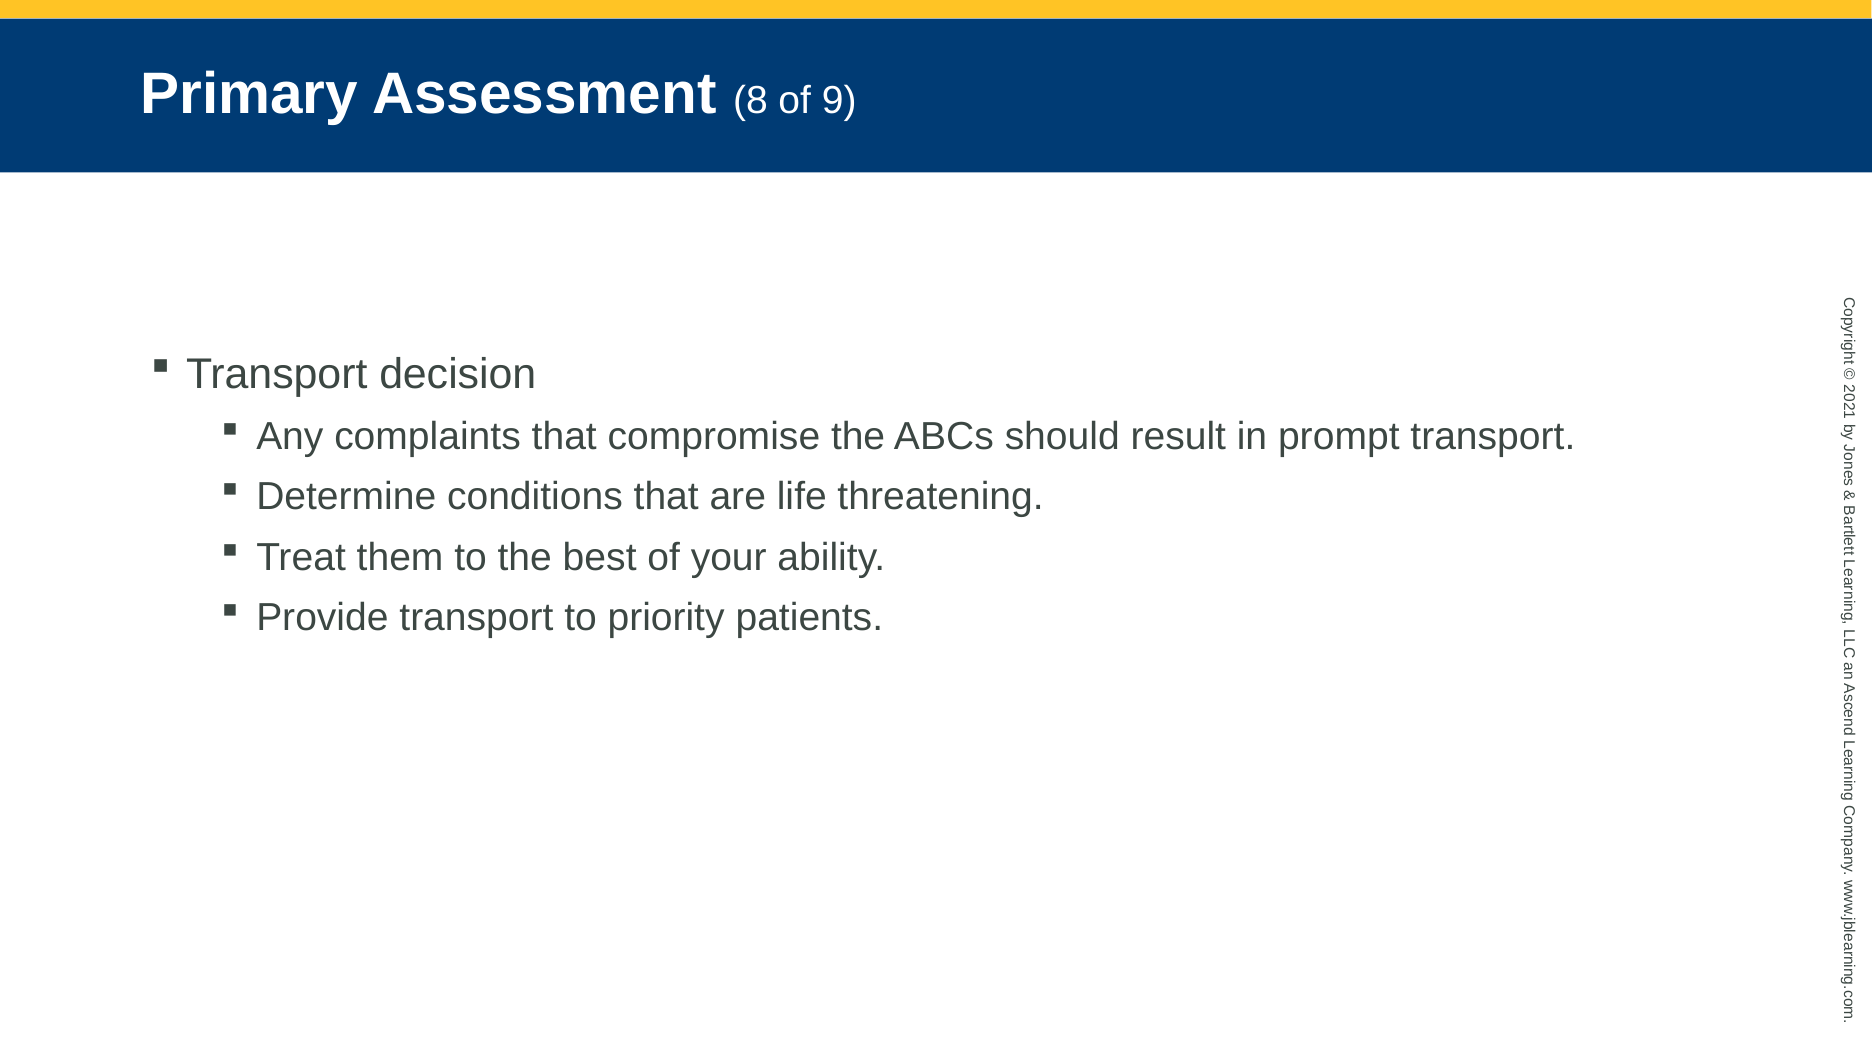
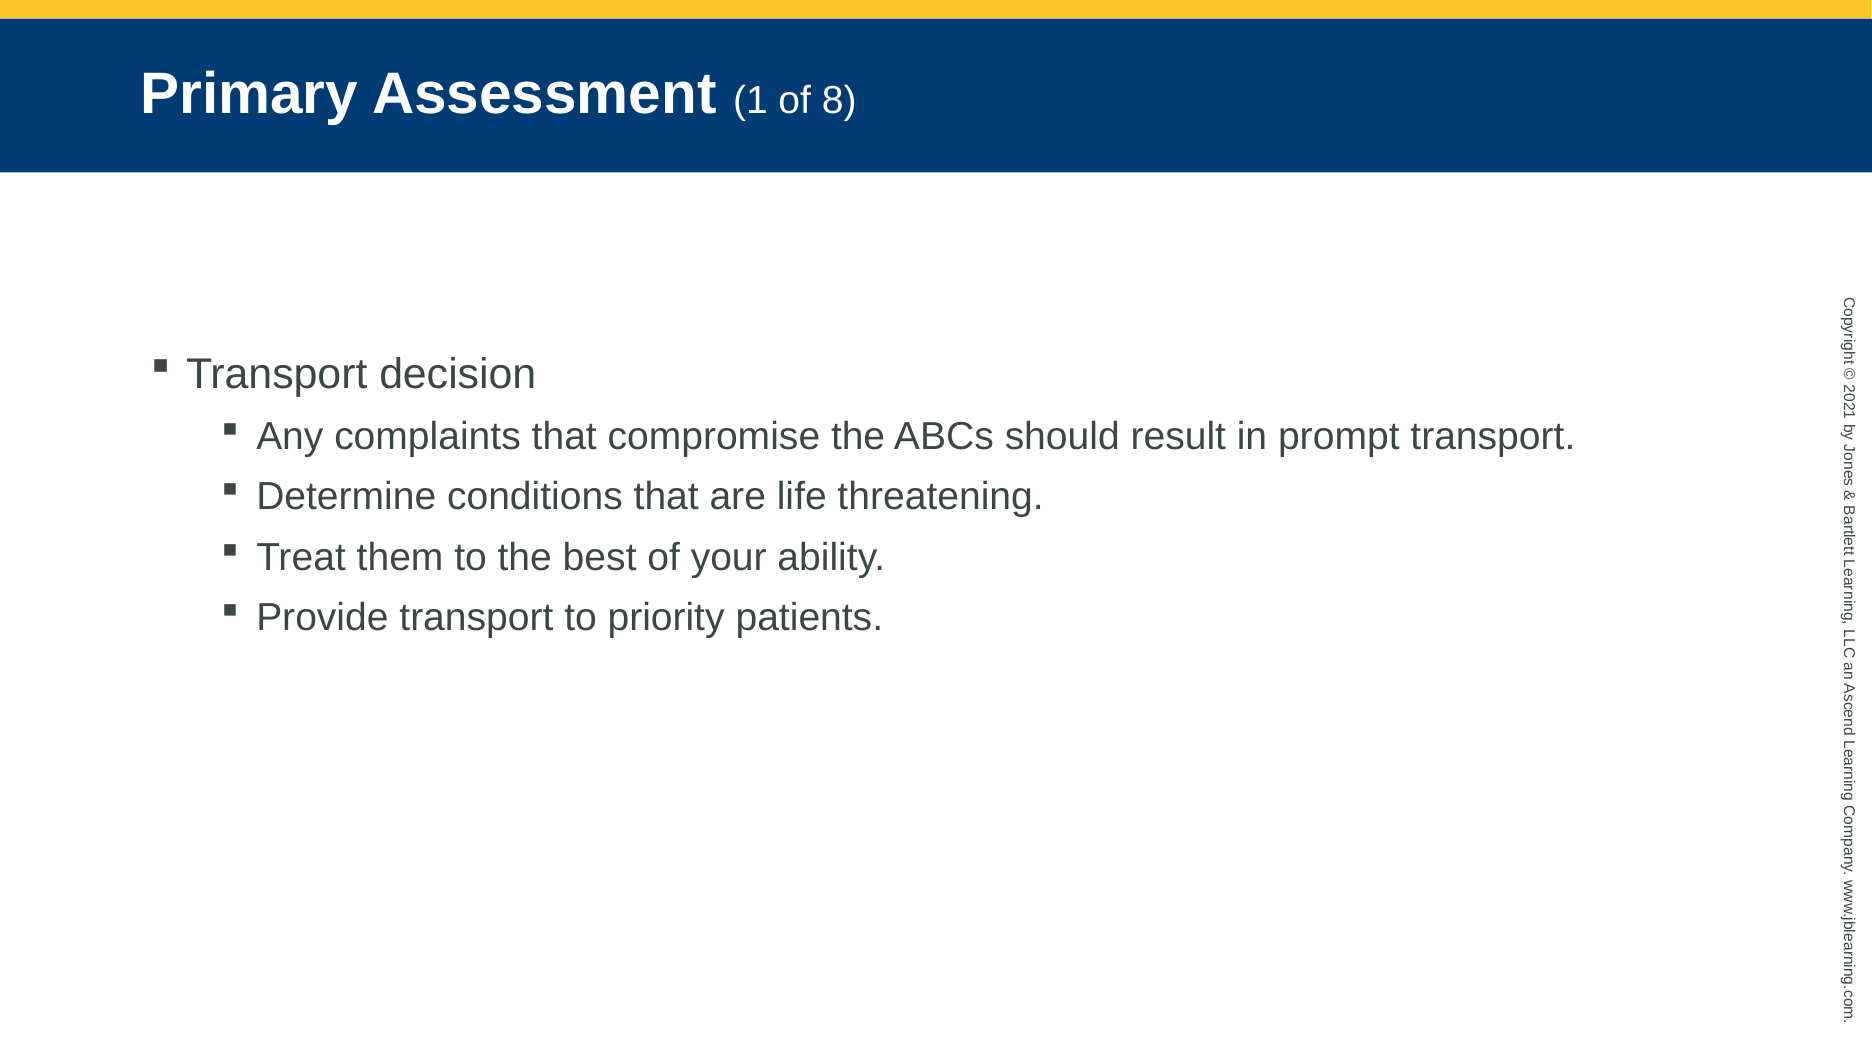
Assessment 8: 8 -> 1
9: 9 -> 8
